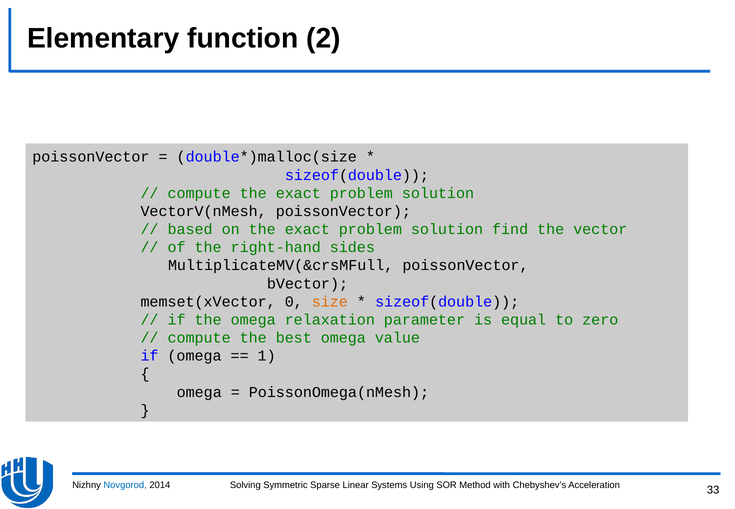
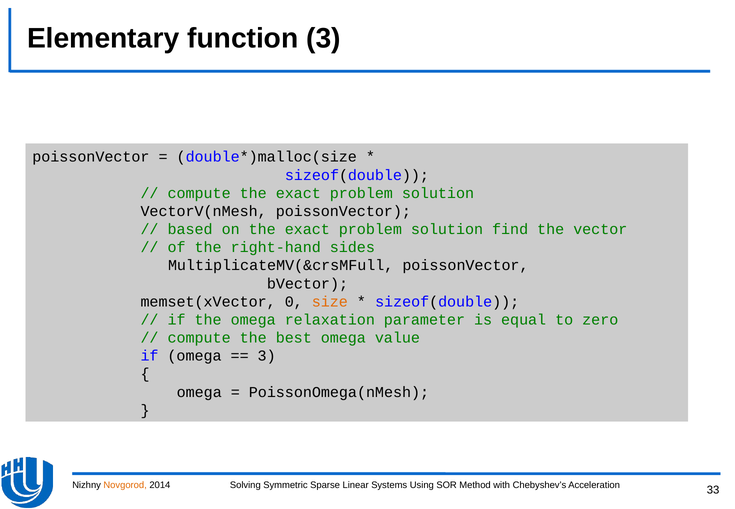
function 2: 2 -> 3
1 at (267, 356): 1 -> 3
Novgorod colour: blue -> orange
